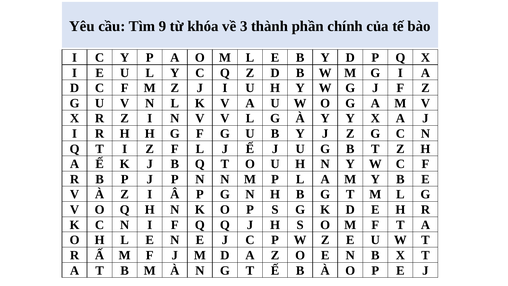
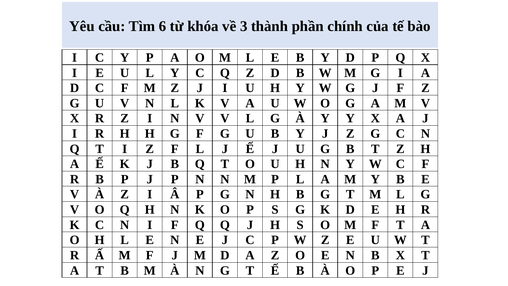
9: 9 -> 6
